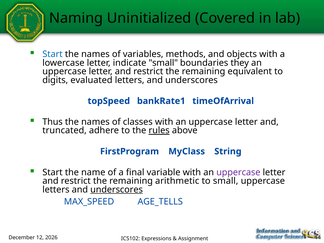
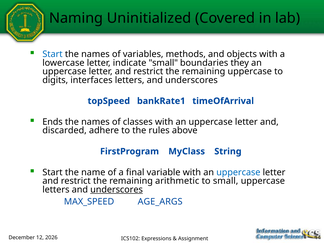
remaining equivalent: equivalent -> uppercase
evaluated: evaluated -> interfaces
Thus: Thus -> Ends
truncated: truncated -> discarded
rules underline: present -> none
uppercase at (238, 172) colour: purple -> blue
AGE_TELLS: AGE_TELLS -> AGE_ARGS
